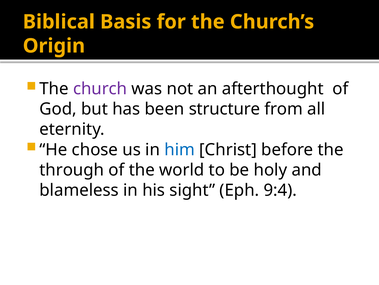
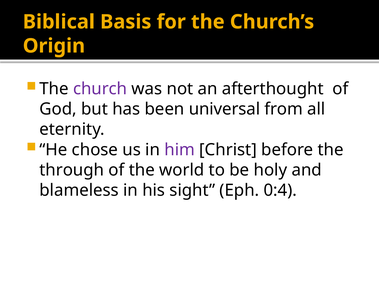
structure: structure -> universal
him colour: blue -> purple
9:4: 9:4 -> 0:4
